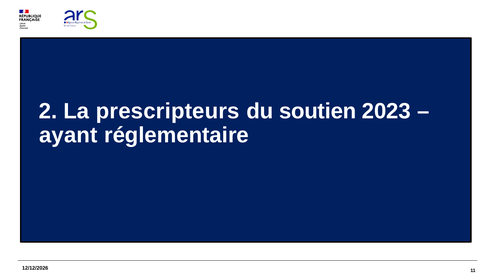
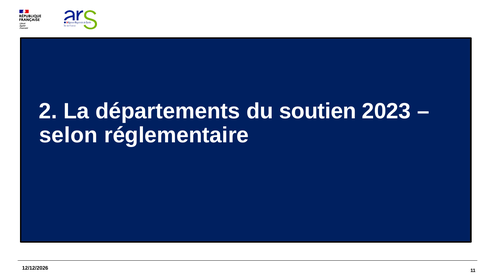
prescripteurs: prescripteurs -> départements
ayant: ayant -> selon
